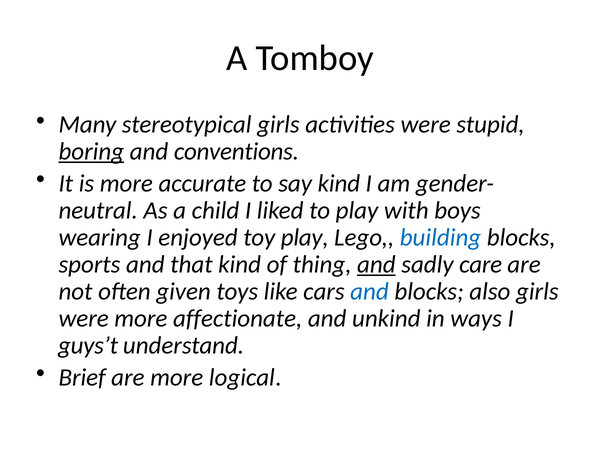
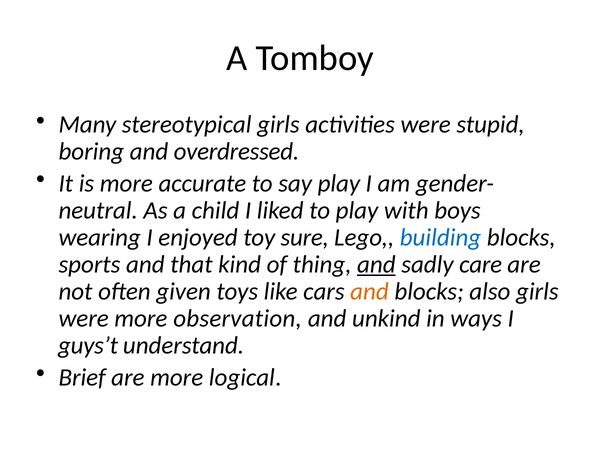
boring underline: present -> none
conventions: conventions -> overdressed
say kind: kind -> play
toy play: play -> sure
and at (370, 292) colour: blue -> orange
affectionate: affectionate -> observation
